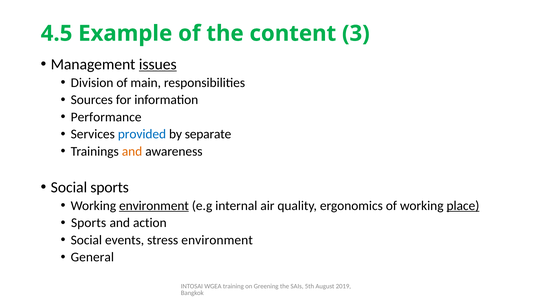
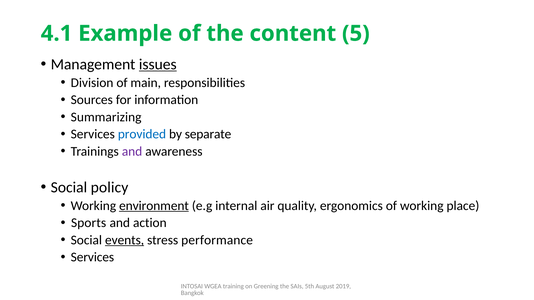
4.5: 4.5 -> 4.1
3: 3 -> 5
Performance: Performance -> Summarizing
and at (132, 152) colour: orange -> purple
Social sports: sports -> policy
place underline: present -> none
events underline: none -> present
stress environment: environment -> performance
General at (92, 257): General -> Services
